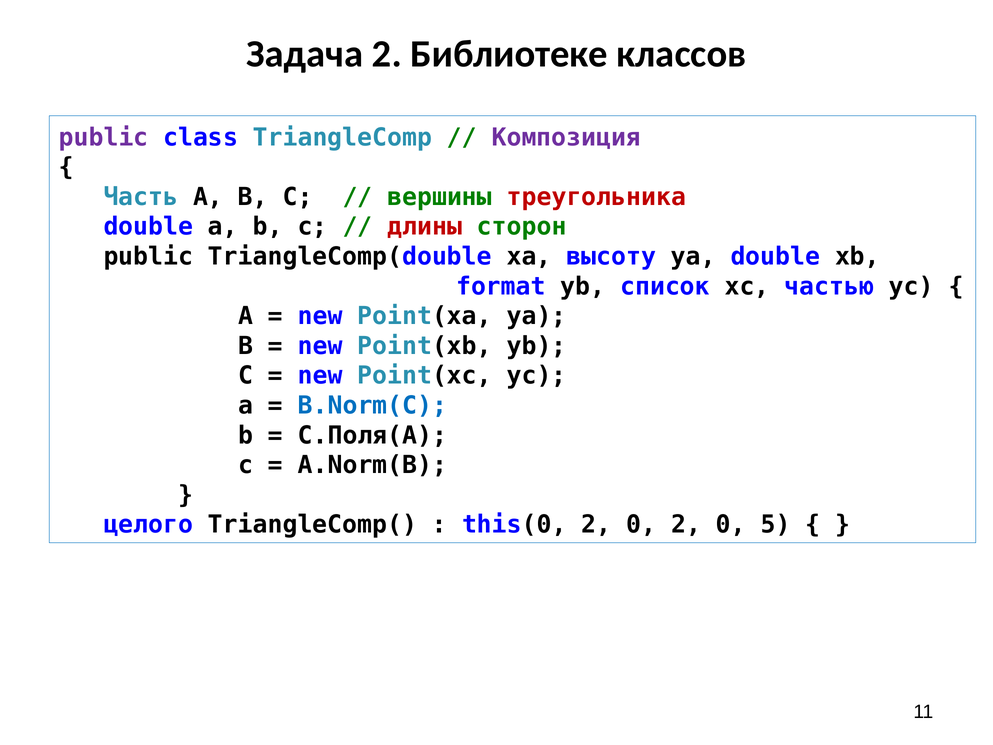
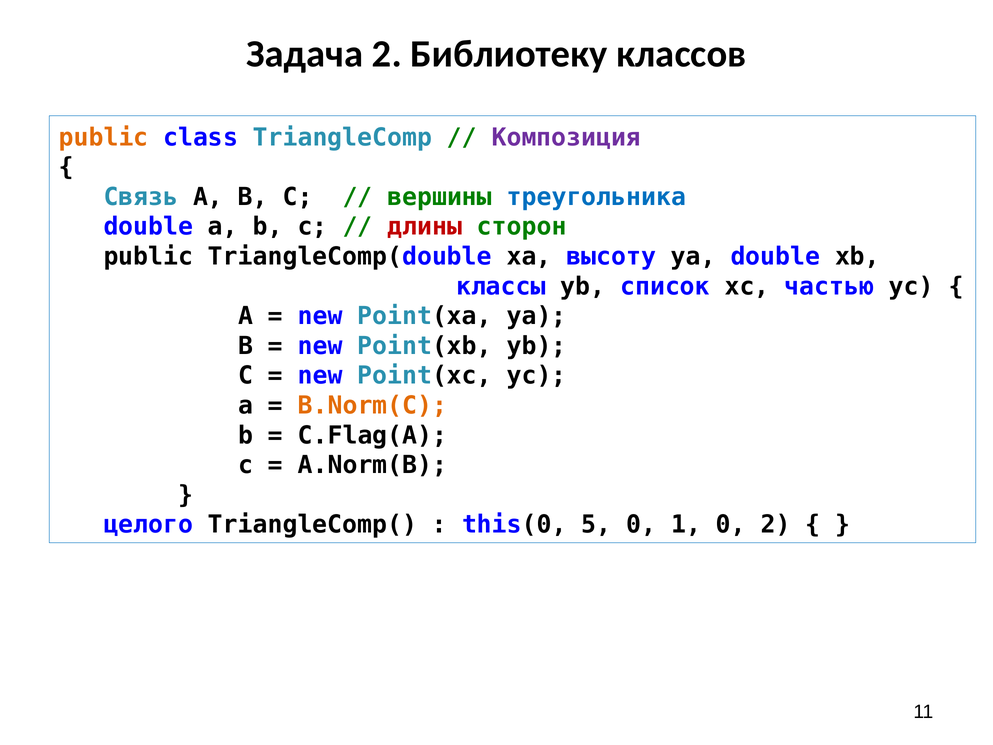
Библиотеке: Библиотеке -> Библиотеку
public at (104, 137) colour: purple -> orange
Часть: Часть -> Связь
треугольника colour: red -> blue
format: format -> классы
B.Norm(C colour: blue -> orange
C.Поля(A: C.Поля(A -> C.Flag(A
this(0 2: 2 -> 5
0 2: 2 -> 1
0 5: 5 -> 2
